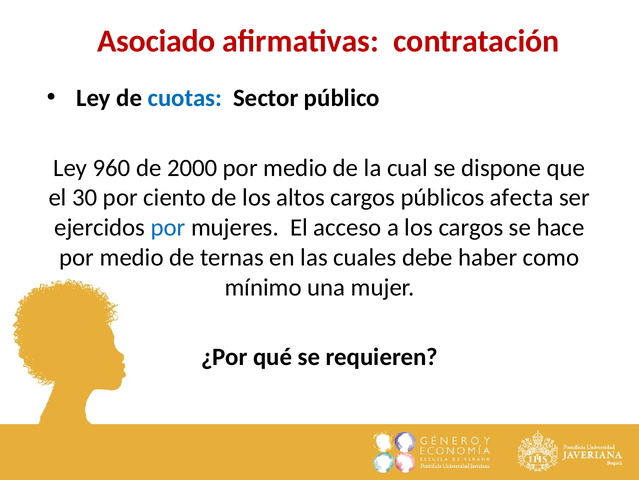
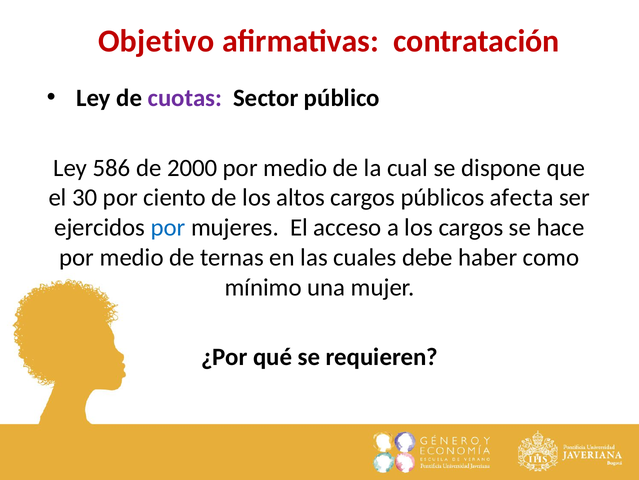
Asociado: Asociado -> Objetivo
cuotas colour: blue -> purple
960: 960 -> 586
